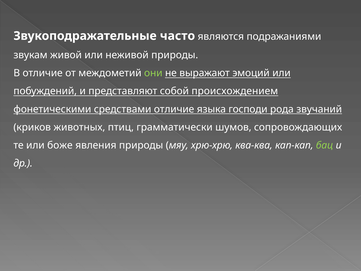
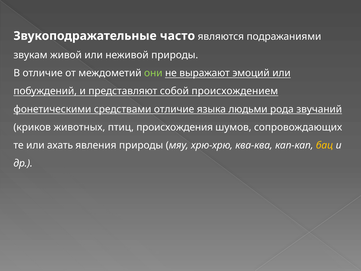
господи: господи -> людьми
грамматически: грамматически -> происхождения
боже: боже -> ахать
бац colour: light green -> yellow
